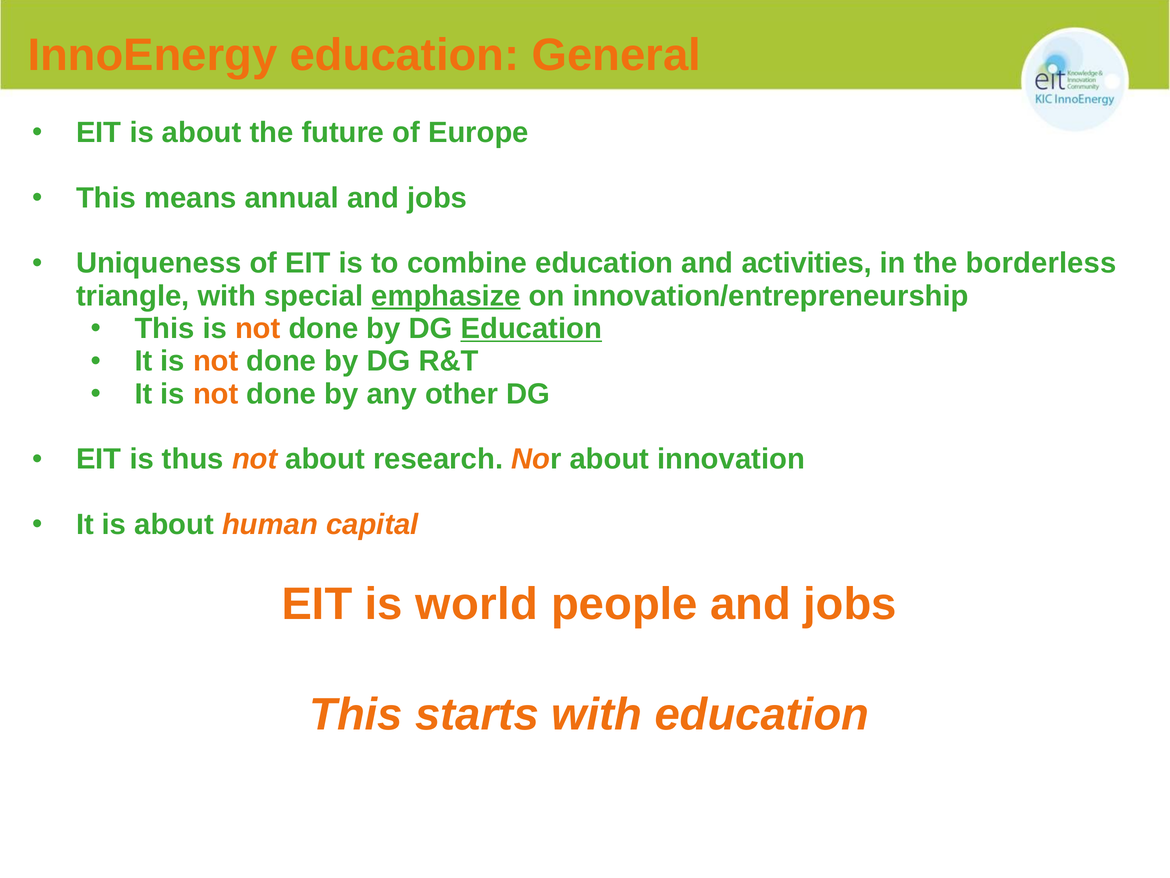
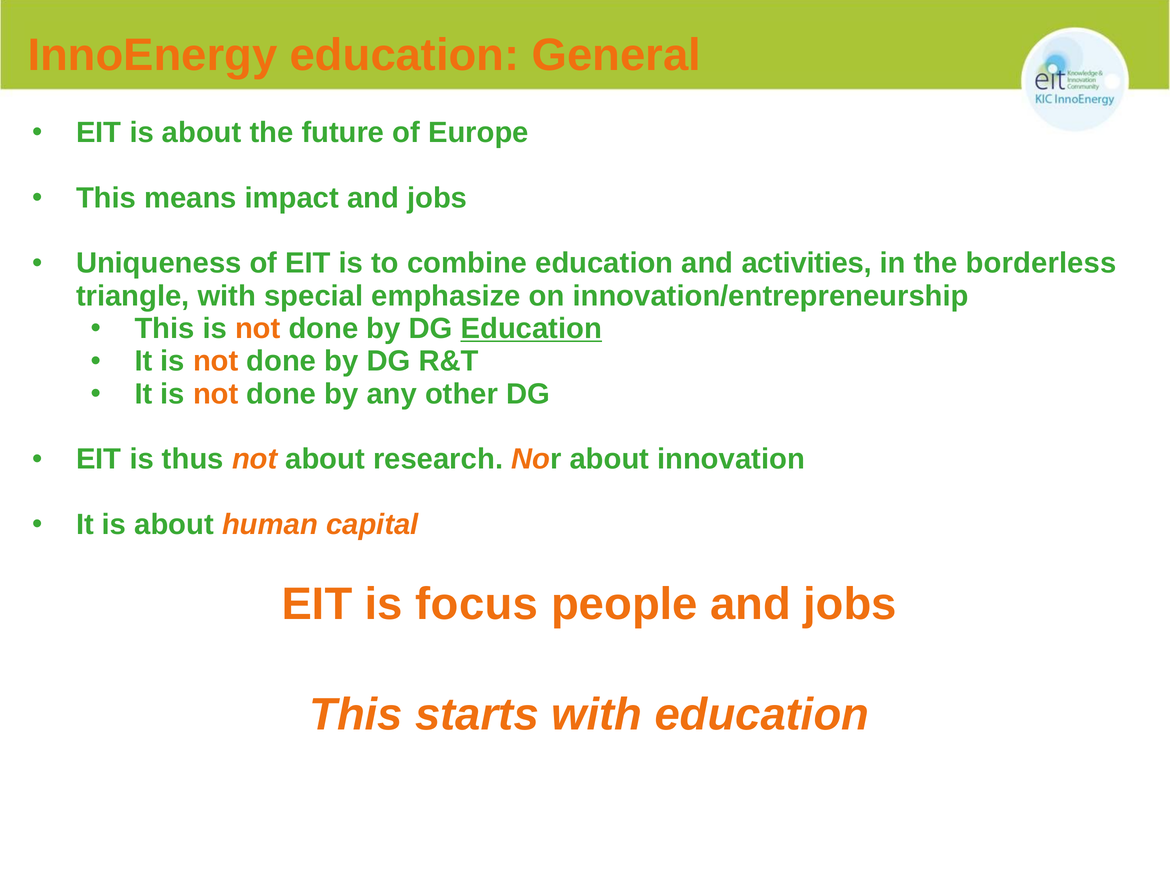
annual: annual -> impact
emphasize underline: present -> none
world: world -> focus
